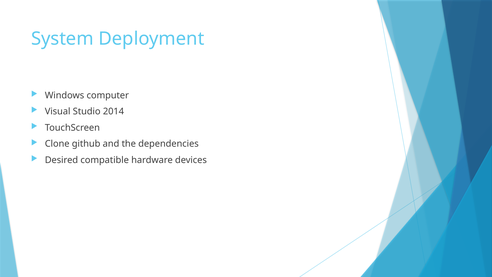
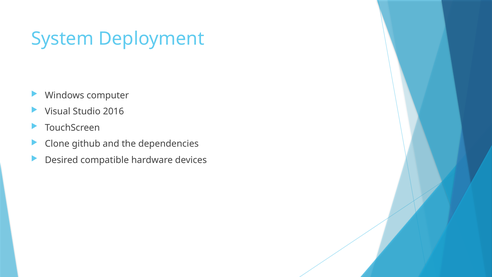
2014: 2014 -> 2016
